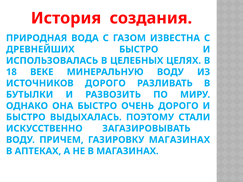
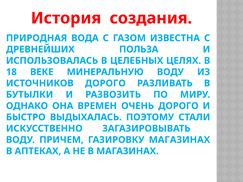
ДРЕВНЕЙШИХ БЫСТРО: БЫСТРО -> ПОЛЬЗА
ОНА БЫСТРО: БЫСТРО -> ВРЕМЕН
